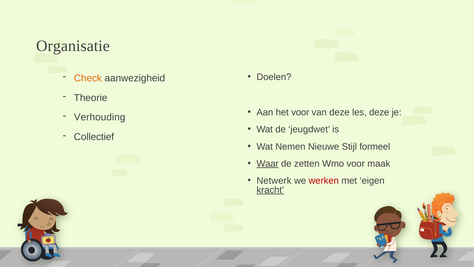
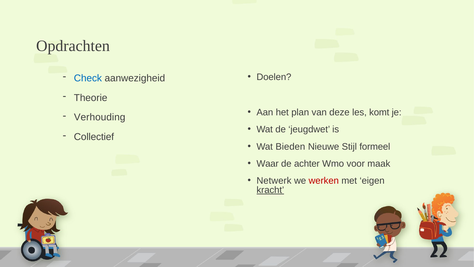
Organisatie: Organisatie -> Opdrachten
Check colour: orange -> blue
het voor: voor -> plan
les deze: deze -> komt
Nemen: Nemen -> Bieden
Waar underline: present -> none
zetten: zetten -> achter
